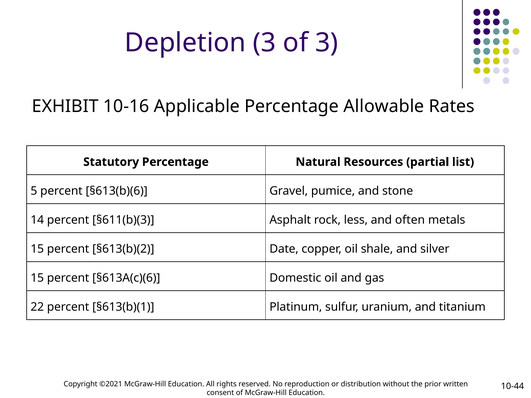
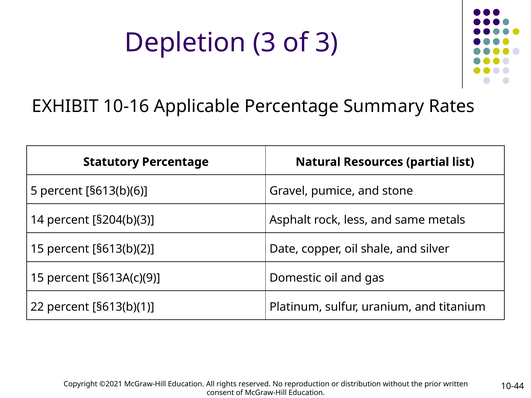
Allowable: Allowable -> Summary
§611(b)(3: §611(b)(3 -> §204(b)(3
often: often -> same
§613A(c)(6: §613A(c)(6 -> §613A(c)(9
